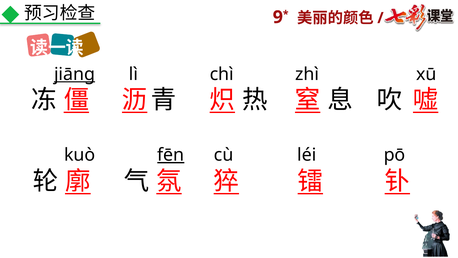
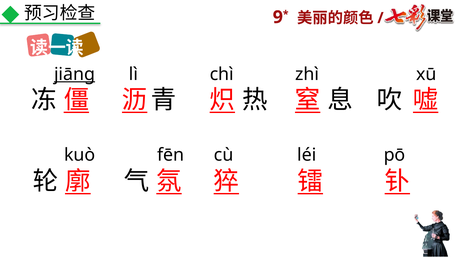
fēn underline: present -> none
